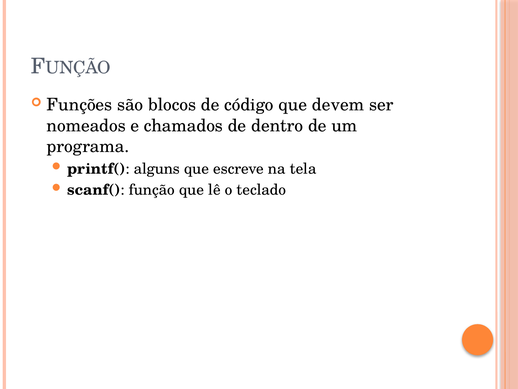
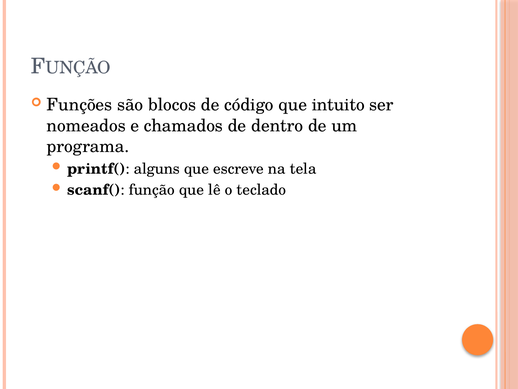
devem: devem -> intuito
